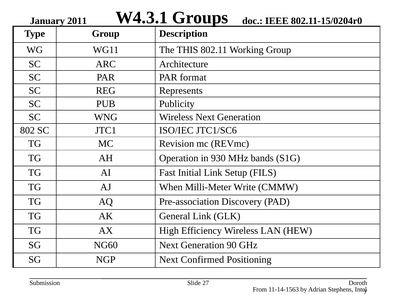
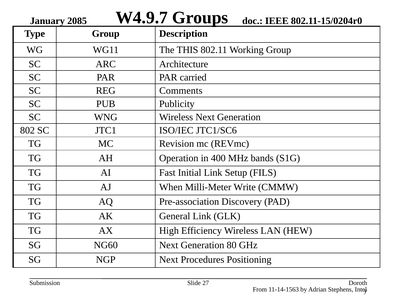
W4.3.1: W4.3.1 -> W4.9.7
2011: 2011 -> 2085
format: format -> carried
Represents: Represents -> Comments
930: 930 -> 400
90: 90 -> 80
Confirmed: Confirmed -> Procedures
